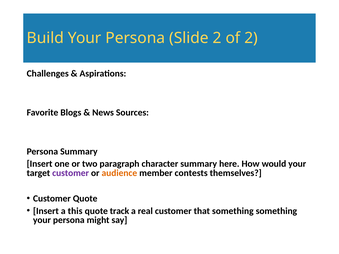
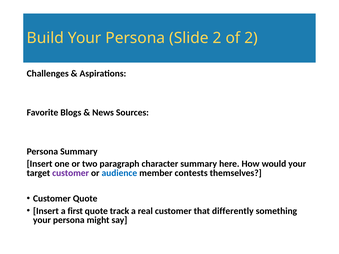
audience colour: orange -> blue
this: this -> first
that something: something -> differently
